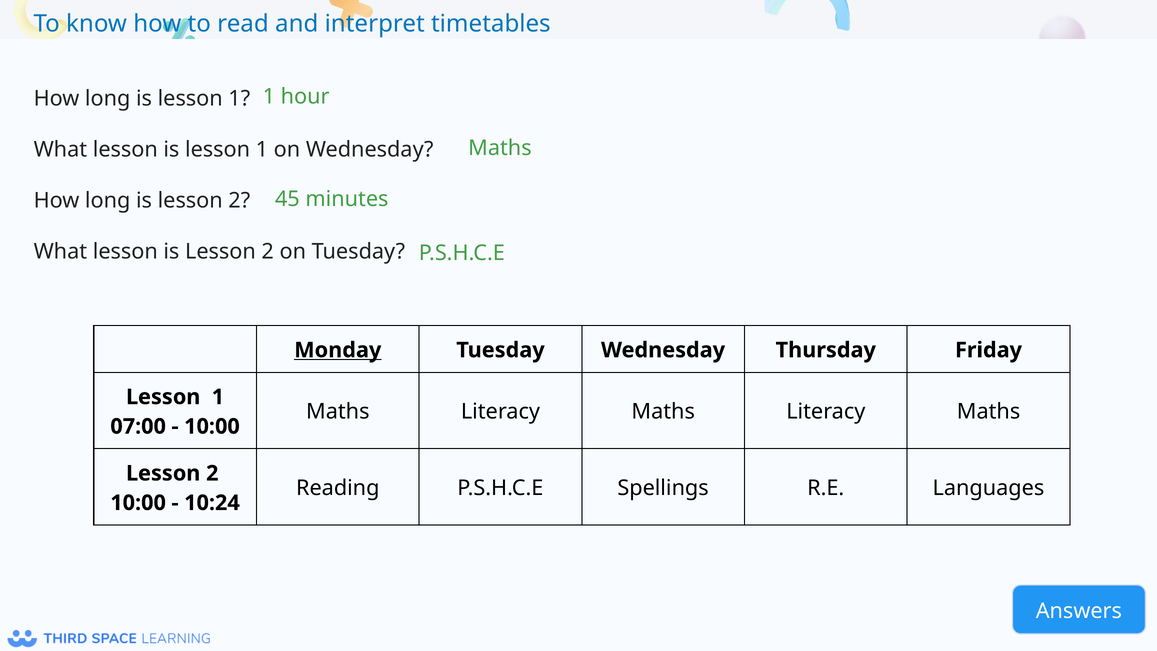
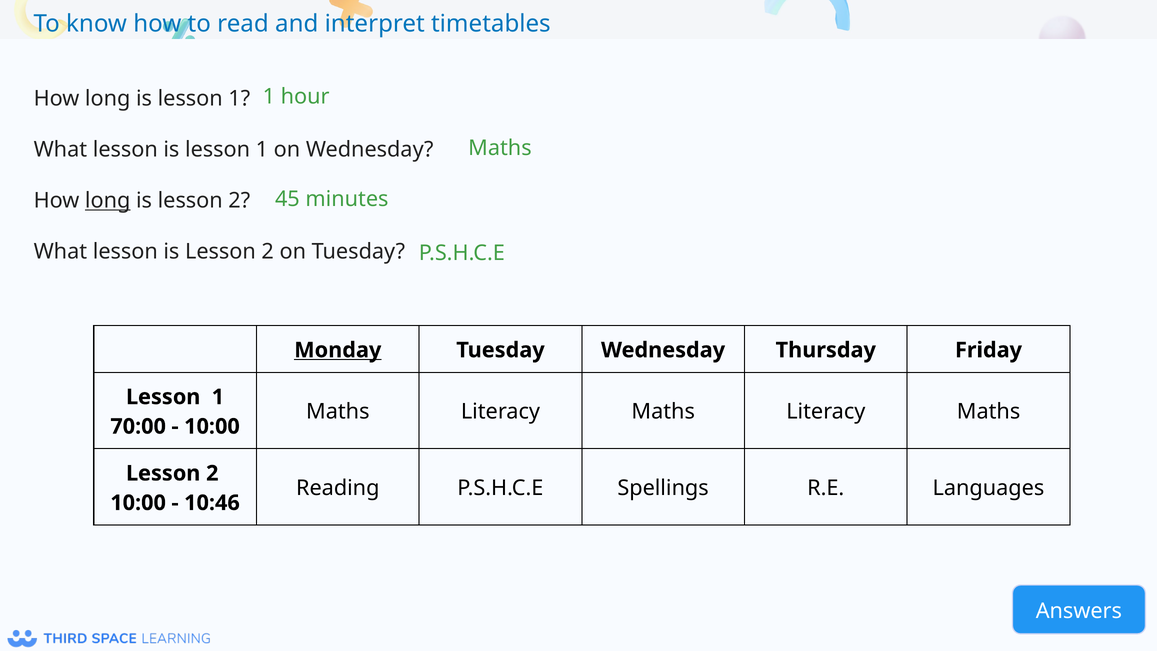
long at (108, 201) underline: none -> present
07:00: 07:00 -> 70:00
10:24: 10:24 -> 10:46
